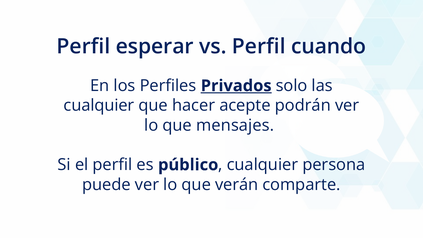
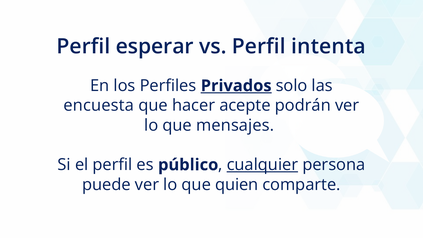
cuando: cuando -> intenta
cualquier at (99, 106): cualquier -> encuesta
cualquier at (262, 165) underline: none -> present
verán: verán -> quien
